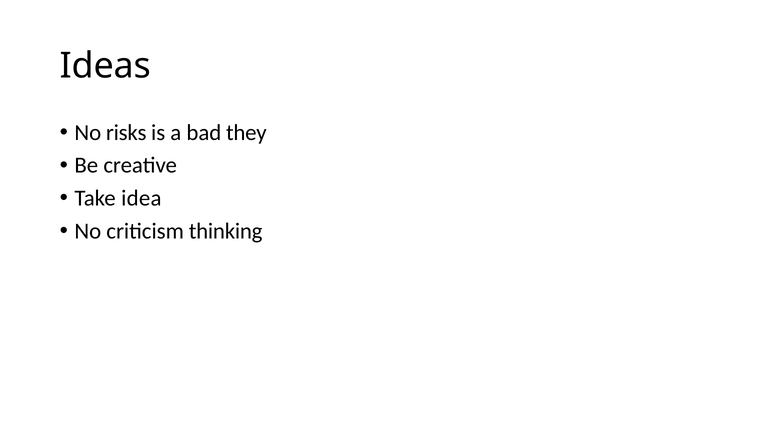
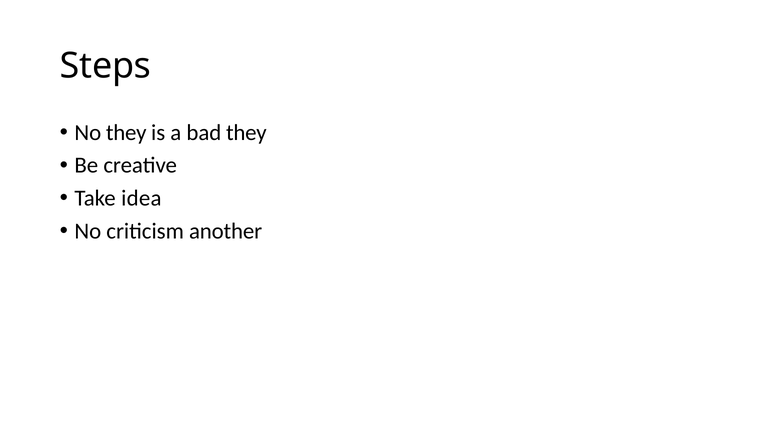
Ideas: Ideas -> Steps
No risks: risks -> they
thinking: thinking -> another
